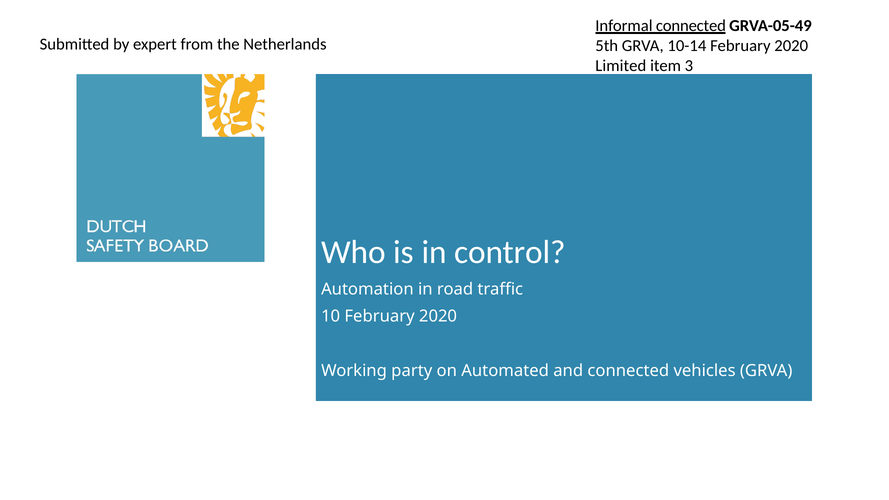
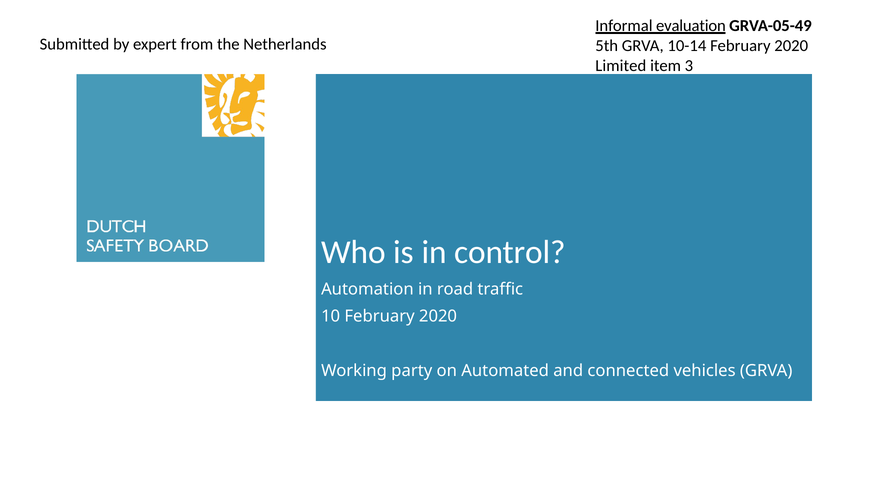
Informal connected: connected -> evaluation
